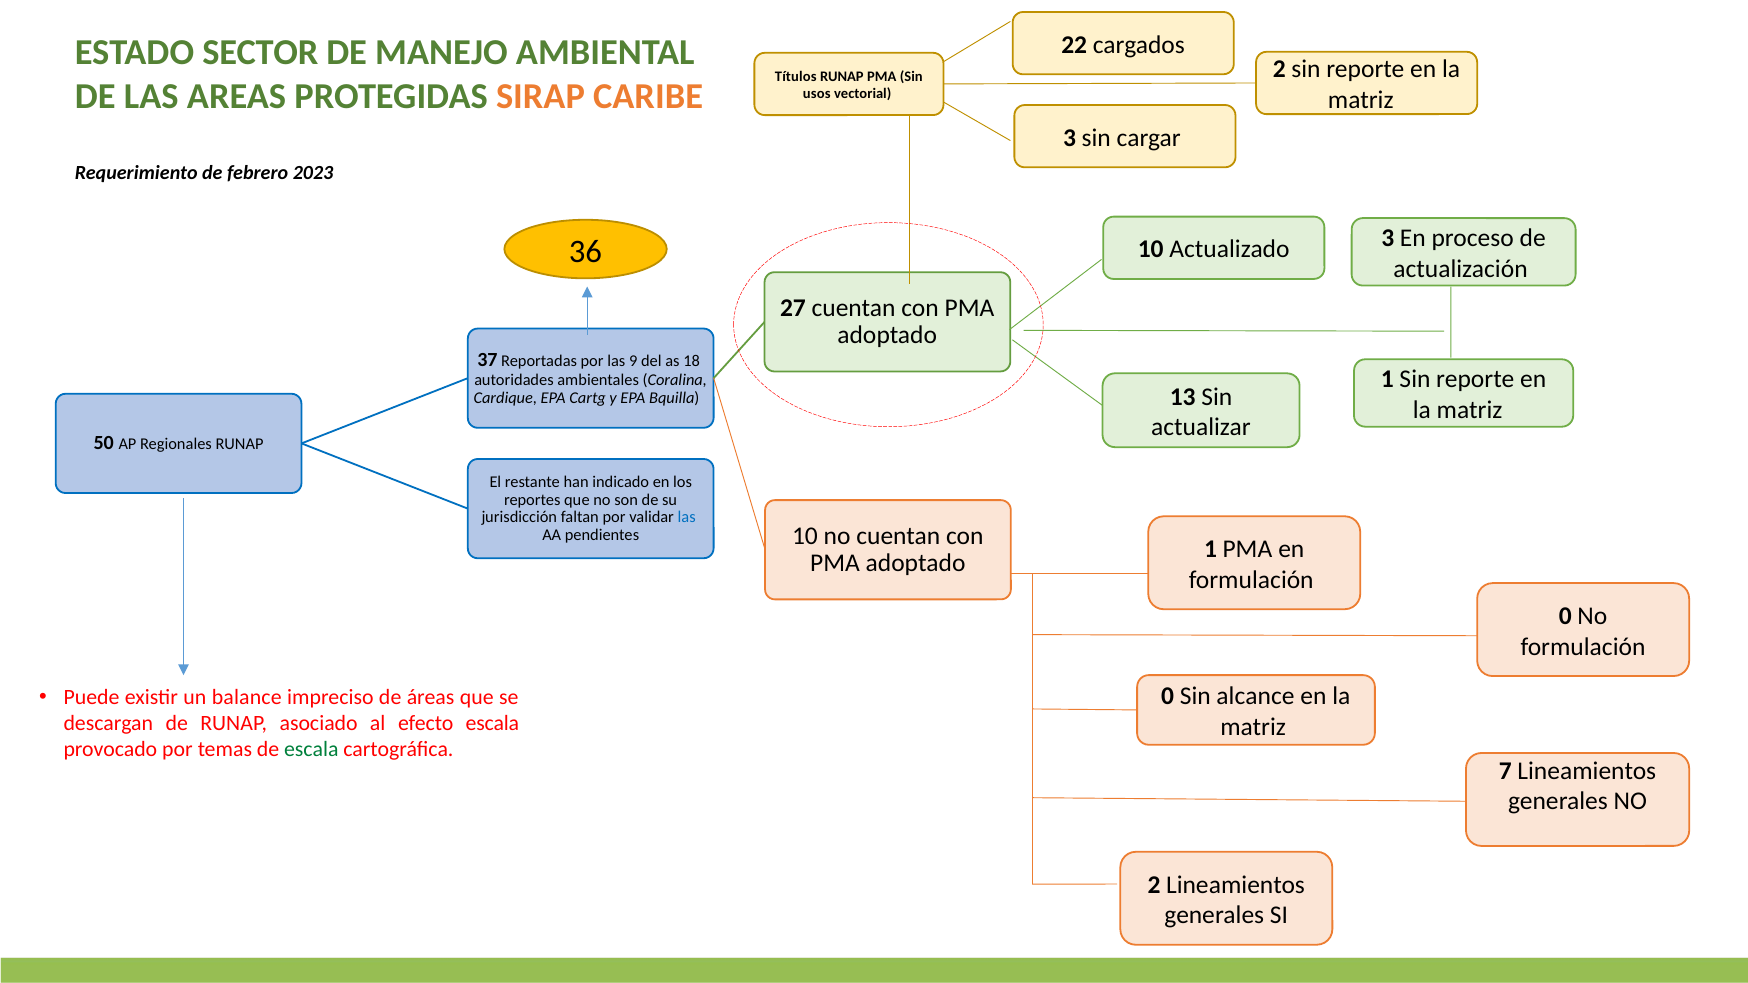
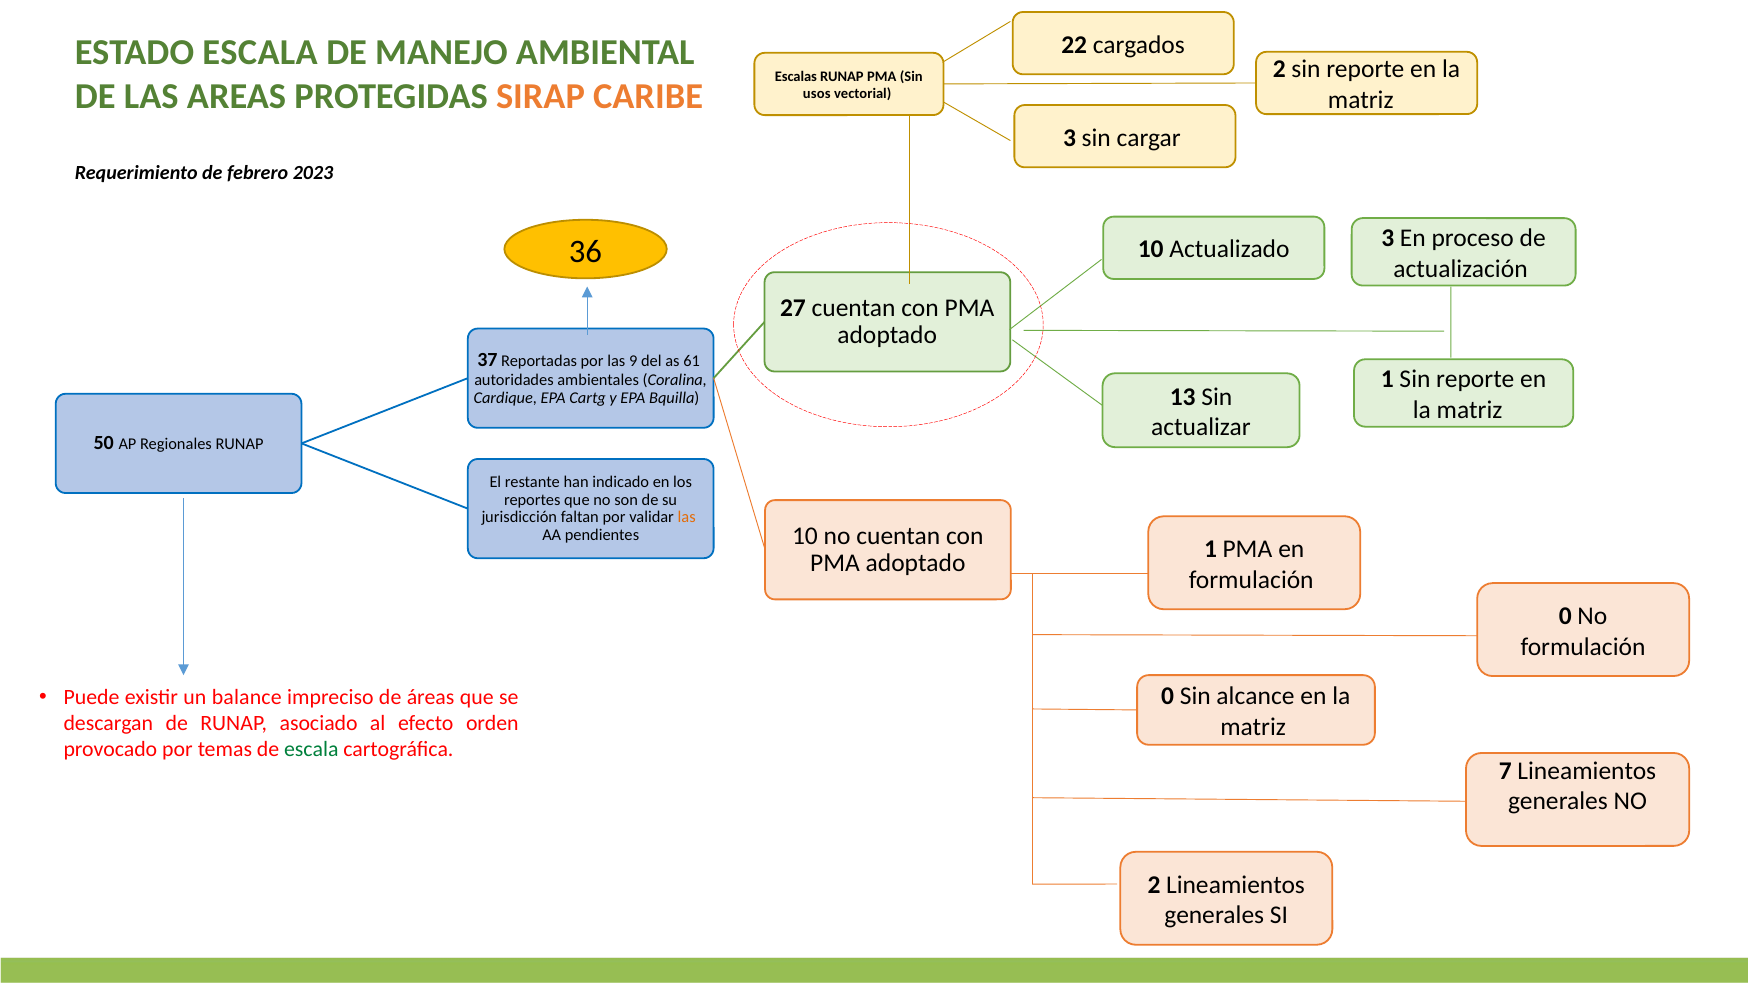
ESTADO SECTOR: SECTOR -> ESCALA
Títulos: Títulos -> Escalas
18: 18 -> 61
las at (687, 517) colour: blue -> orange
efecto escala: escala -> orden
